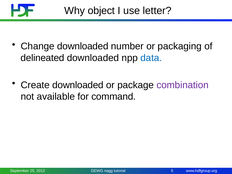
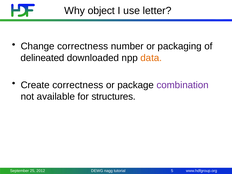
Change downloaded: downloaded -> correctness
data colour: blue -> orange
Create downloaded: downloaded -> correctness
command: command -> structures
